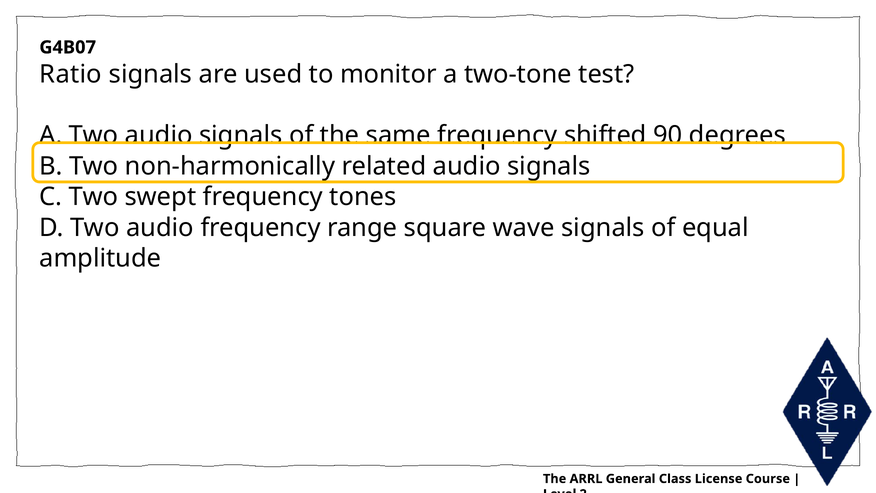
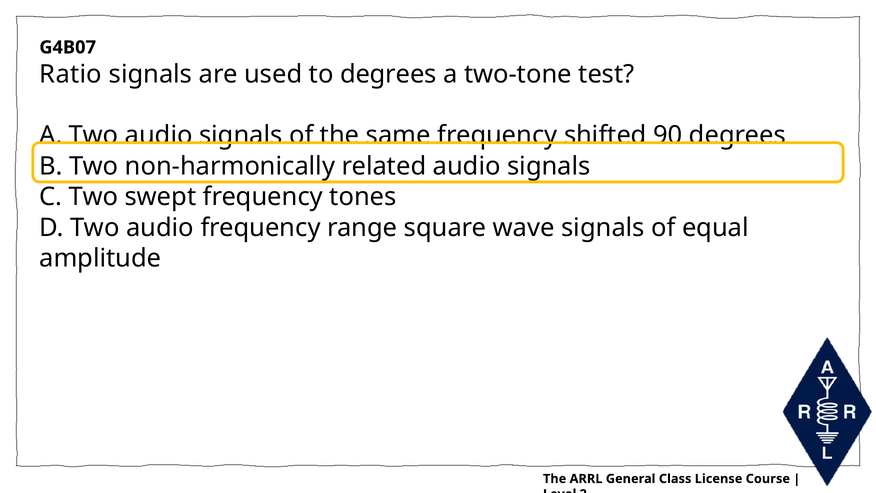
to monitor: monitor -> degrees
